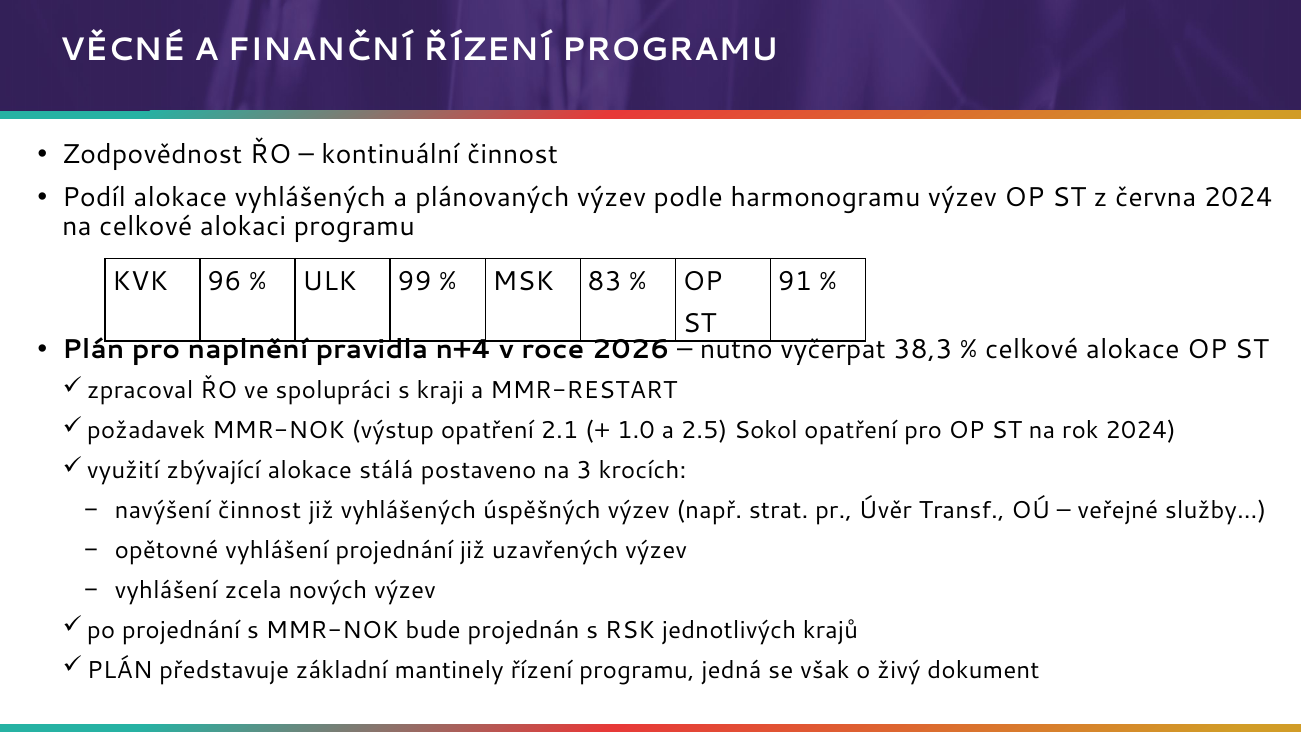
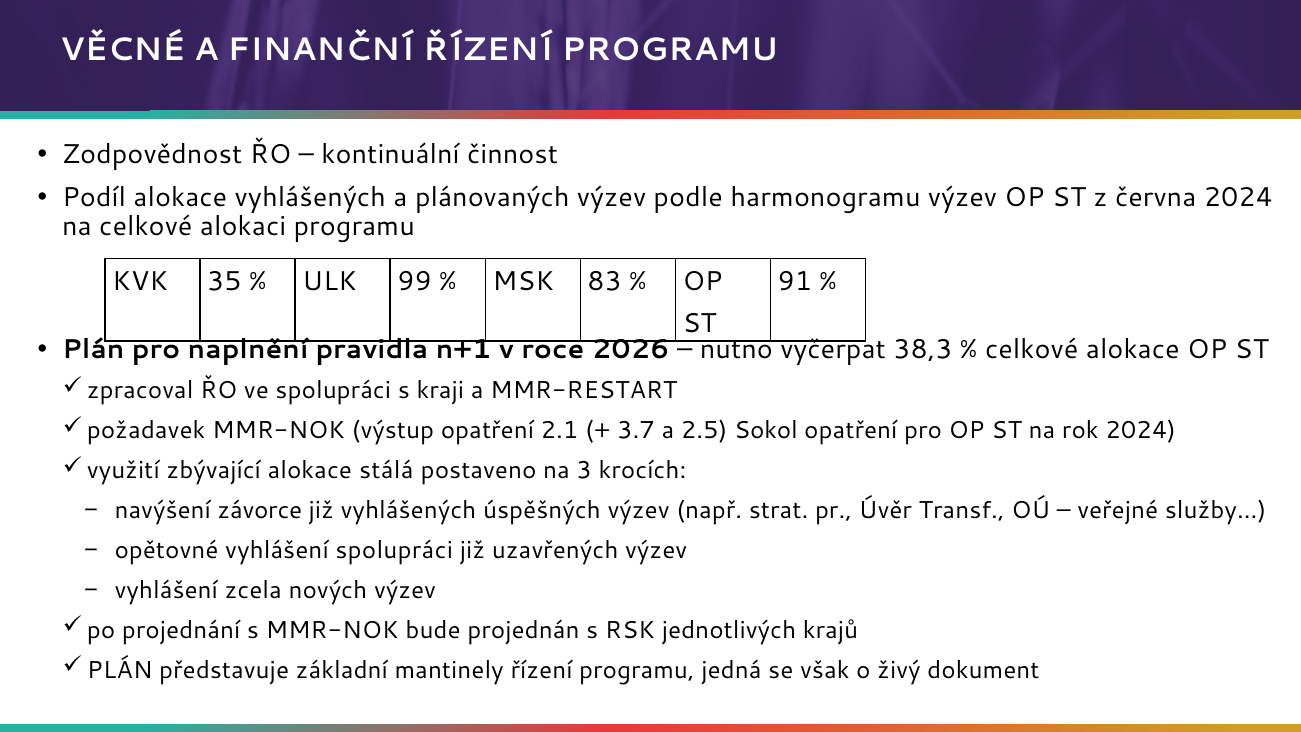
96: 96 -> 35
n+4: n+4 -> n+1
1.0: 1.0 -> 3.7
navýšení činnost: činnost -> závorce
vyhlášení projednání: projednání -> spolupráci
